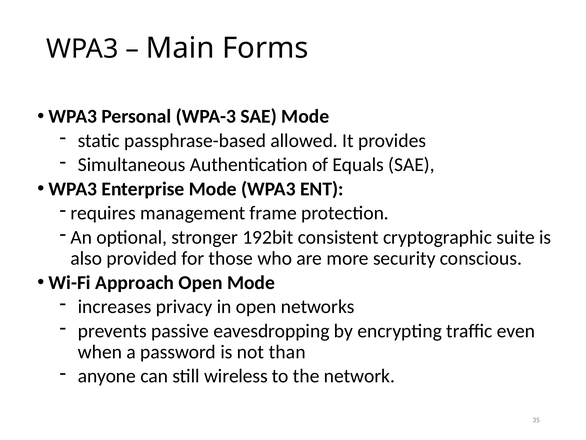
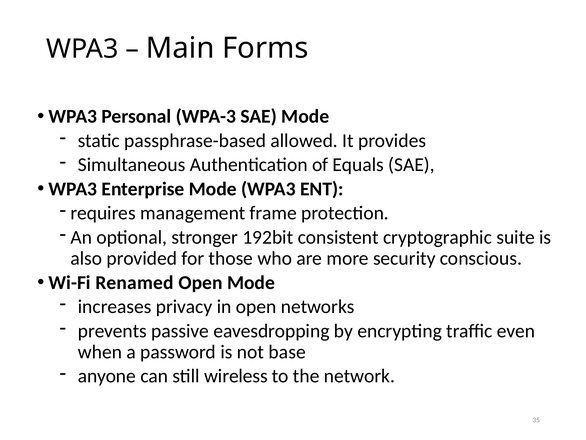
Approach: Approach -> Renamed
than: than -> base
